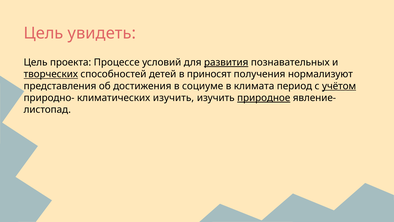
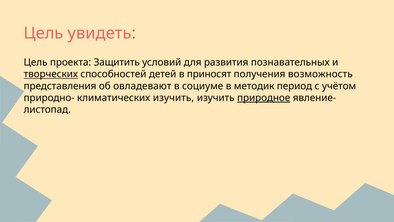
Процессе: Процессе -> Защитить
развития underline: present -> none
нормализуют: нормализуют -> возможность
достижения: достижения -> овладевают
климата: климата -> методик
учётом underline: present -> none
